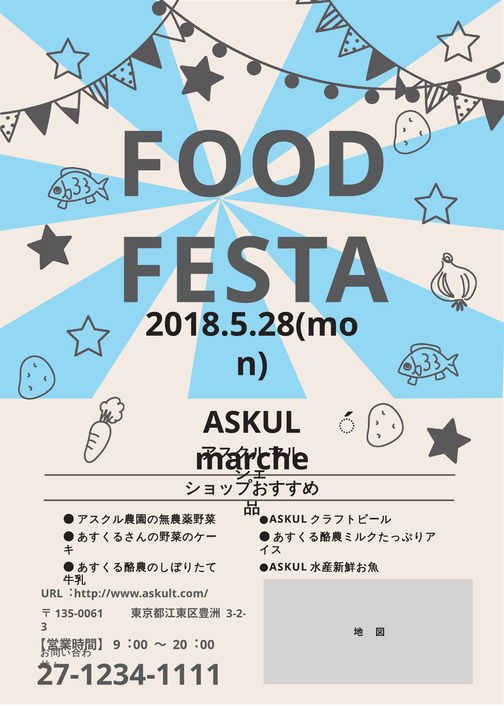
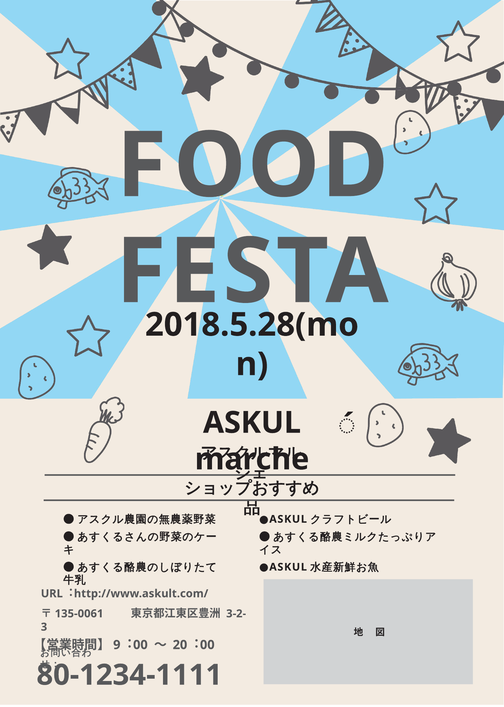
27-1234-1111: 27-1234-1111 -> 80-1234-1111
